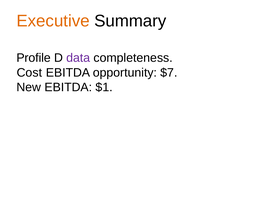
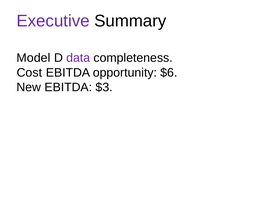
Executive colour: orange -> purple
Profile: Profile -> Model
$7: $7 -> $6
$1: $1 -> $3
